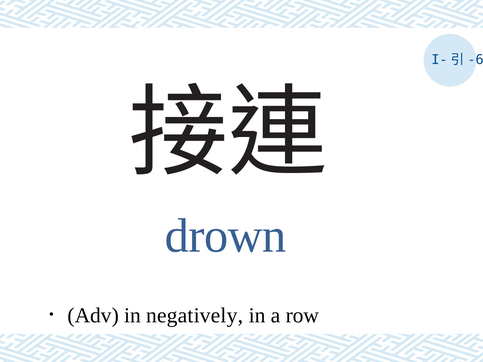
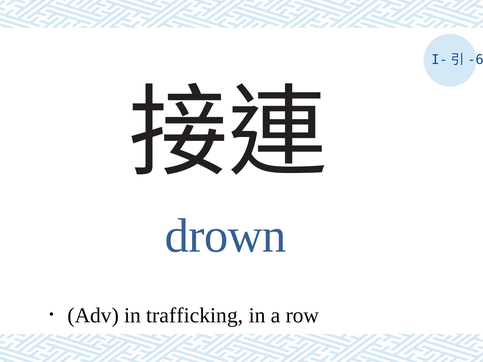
negatively: negatively -> trafficking
